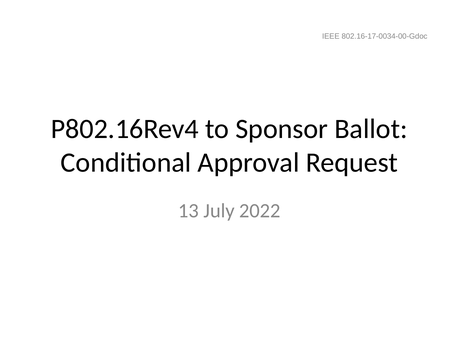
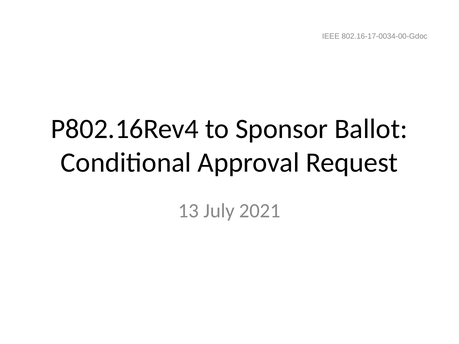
2022: 2022 -> 2021
